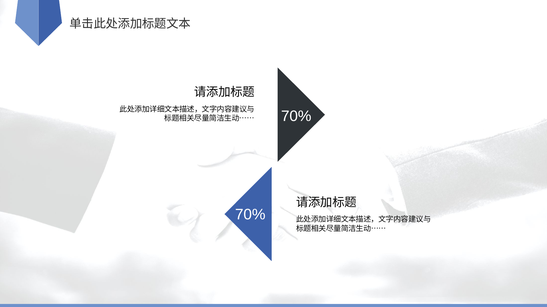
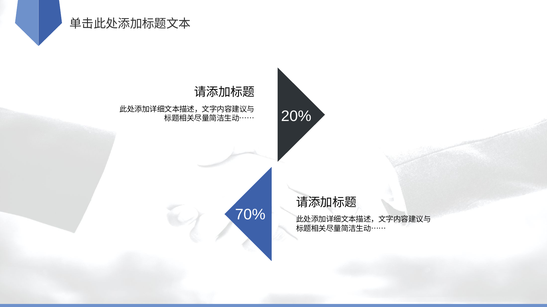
70% at (296, 117): 70% -> 20%
